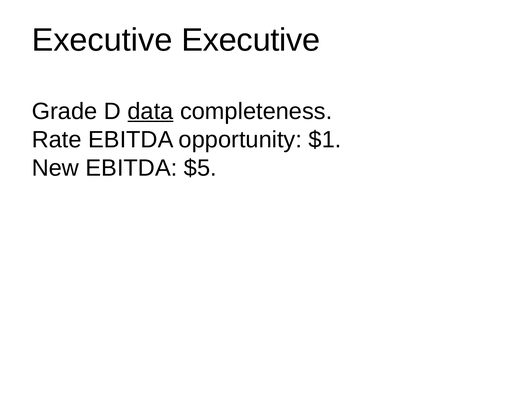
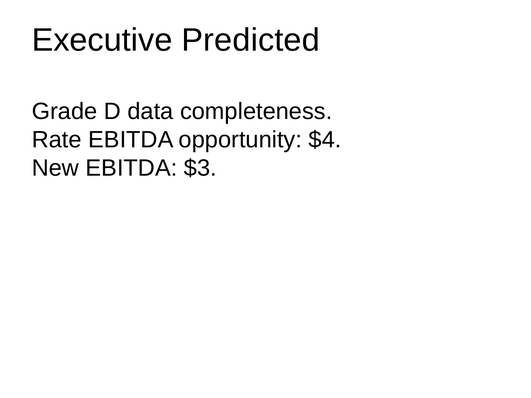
Executive Executive: Executive -> Predicted
data underline: present -> none
$1: $1 -> $4
$5: $5 -> $3
